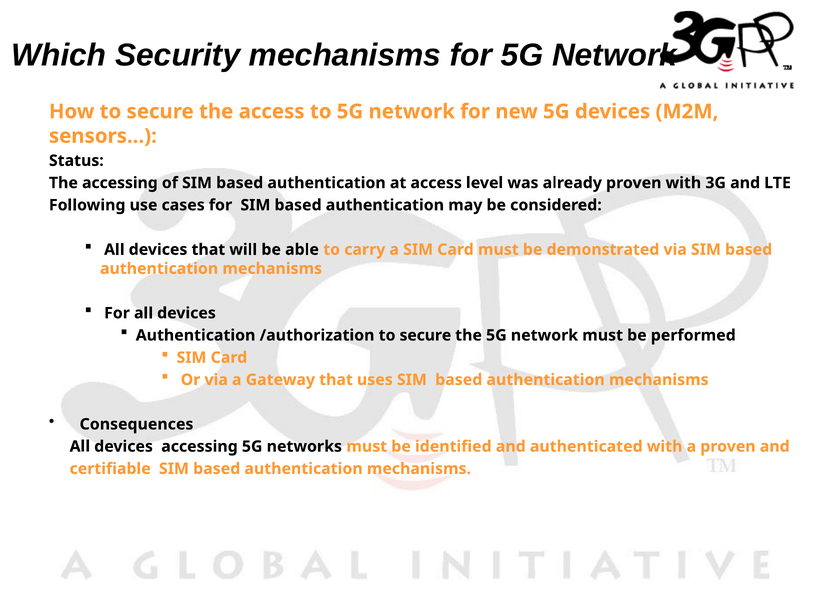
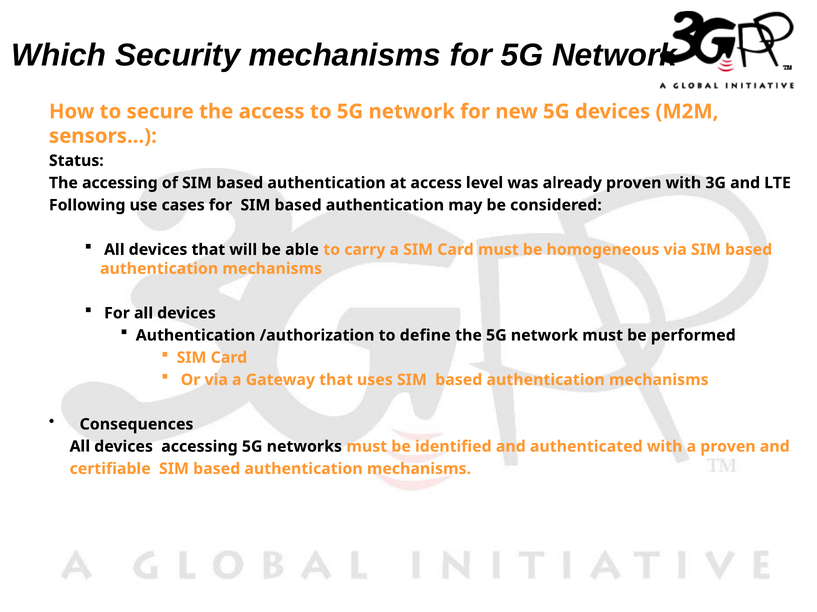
demonstrated: demonstrated -> homogeneous
/authorization to secure: secure -> define
